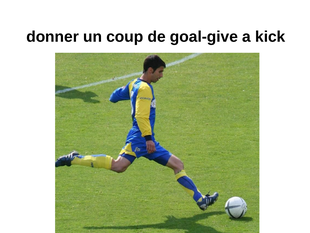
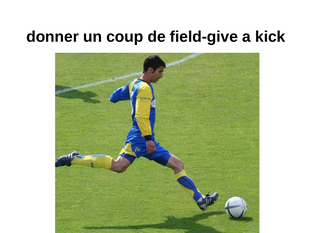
goal-give: goal-give -> field-give
